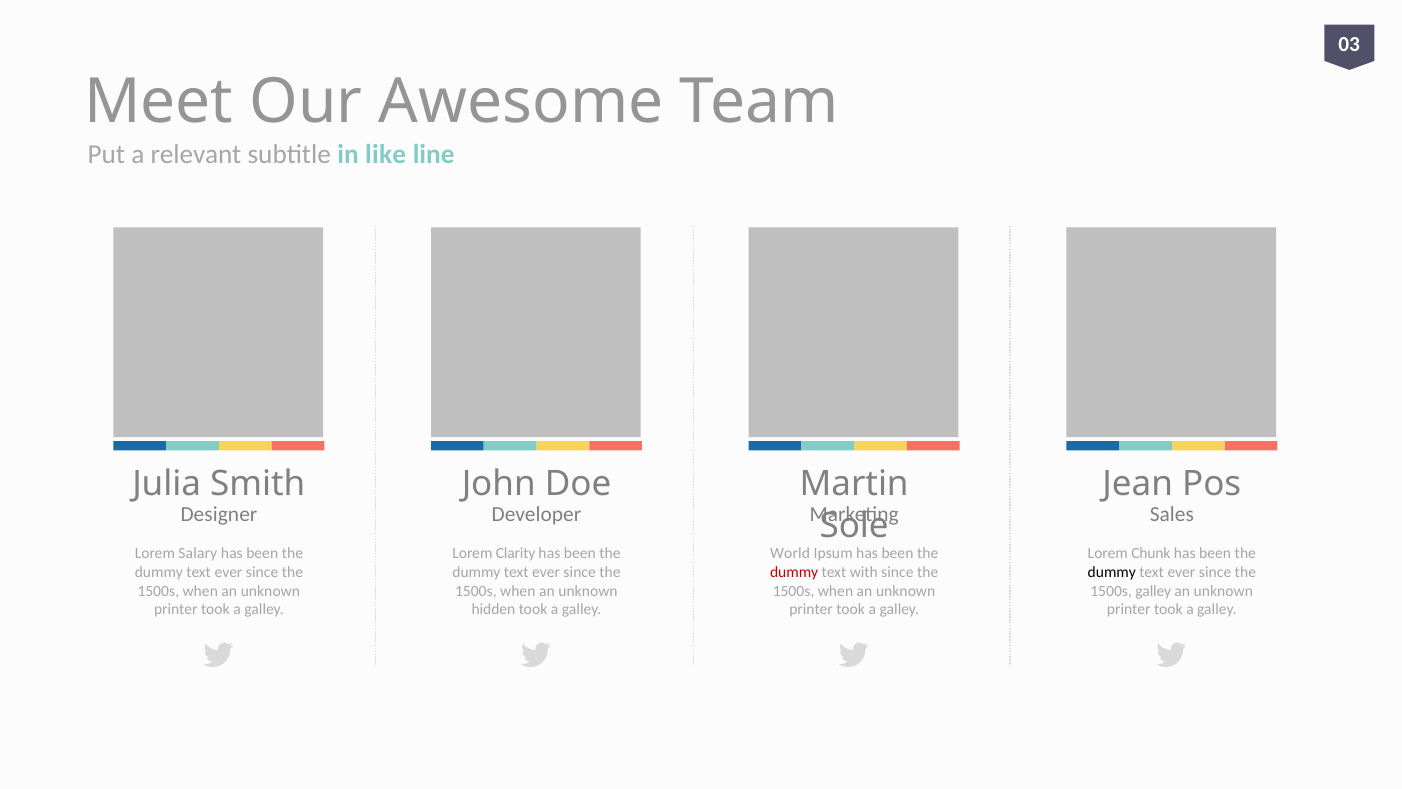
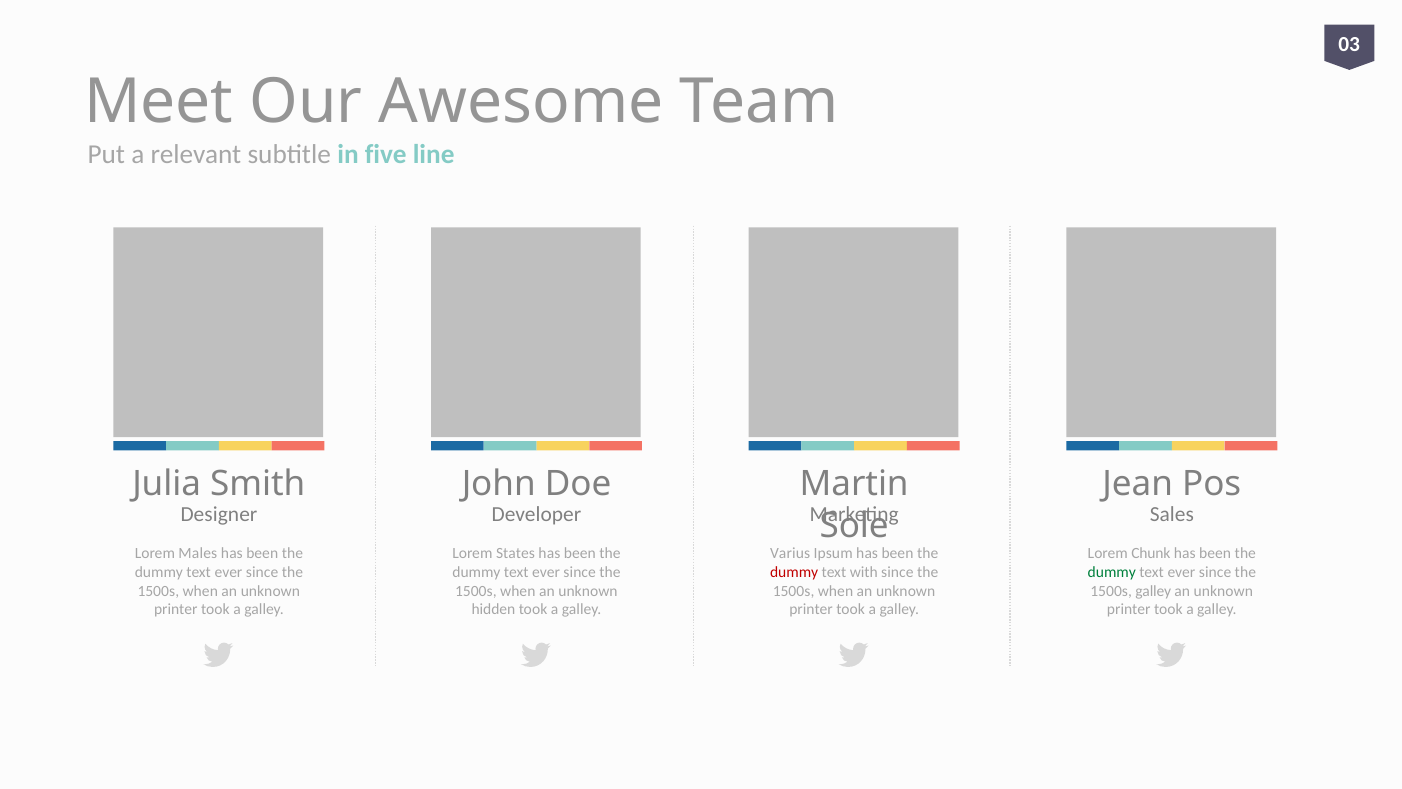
like: like -> five
Salary: Salary -> Males
Clarity: Clarity -> States
World: World -> Varius
dummy at (1112, 572) colour: black -> green
